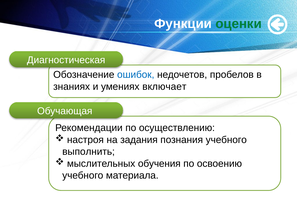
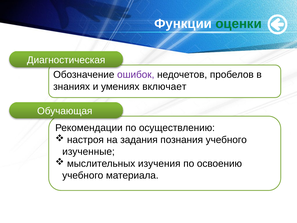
ошибок colour: blue -> purple
выполнить: выполнить -> изученные
обучения: обучения -> изучения
